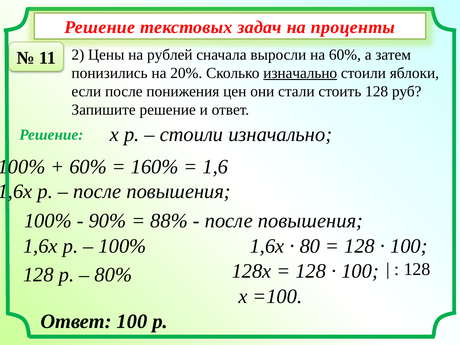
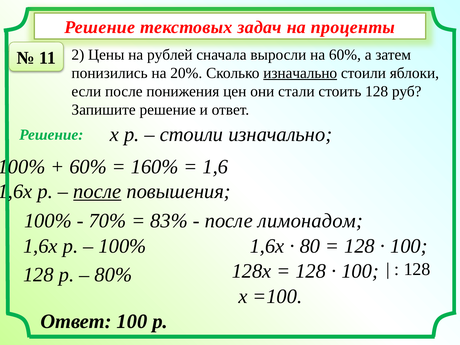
после at (97, 191) underline: none -> present
90%: 90% -> 70%
88%: 88% -> 83%
повышения at (311, 221): повышения -> лимонадом
